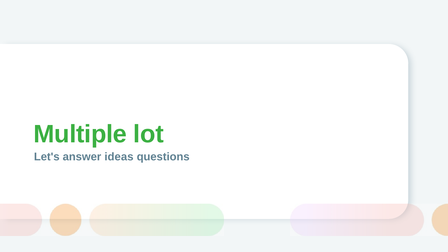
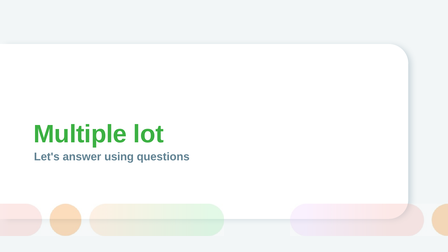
ideas: ideas -> using
